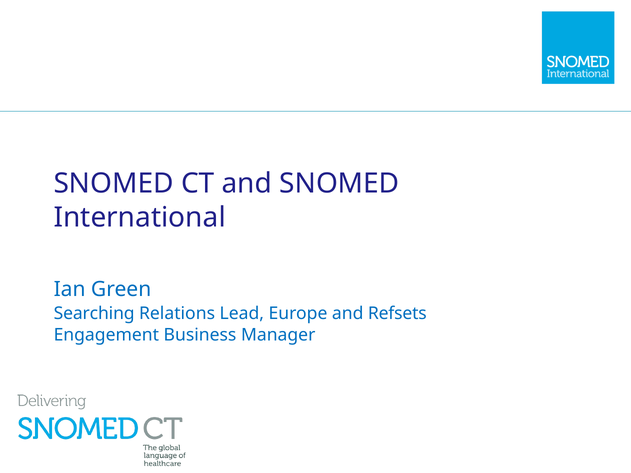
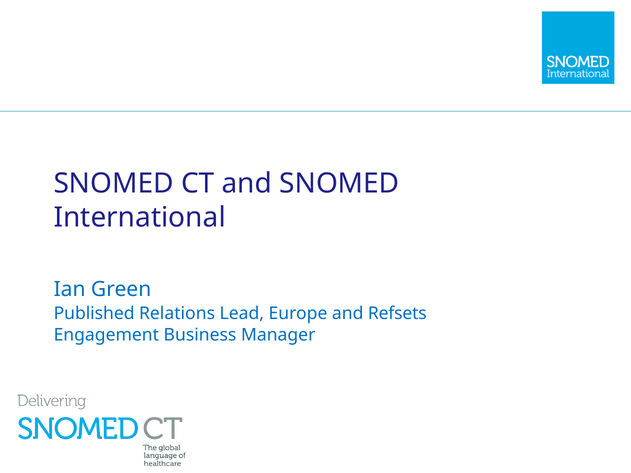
Searching: Searching -> Published
